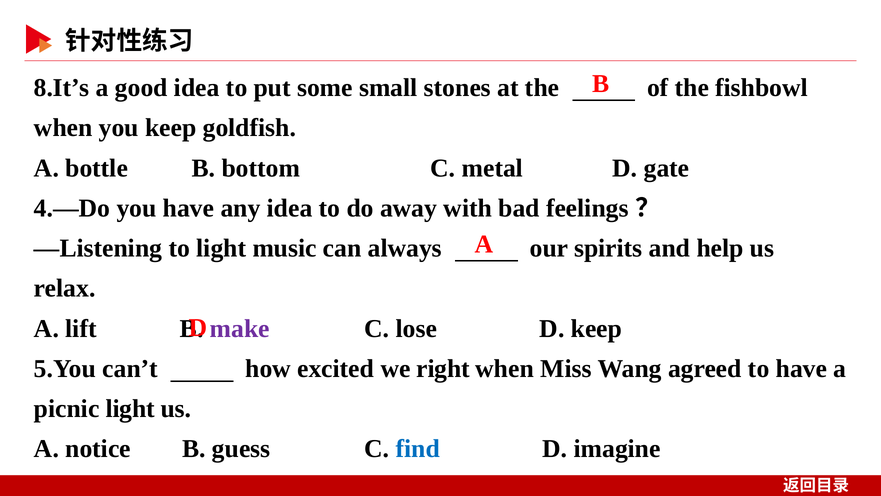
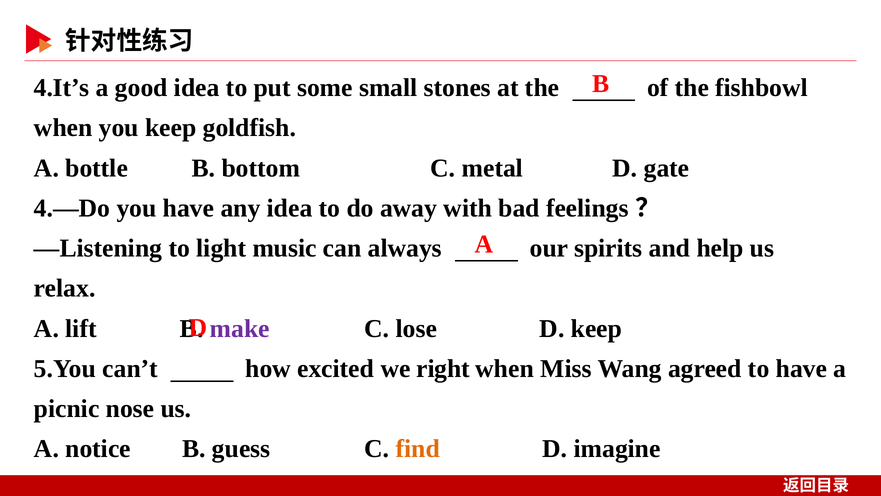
8.It’s: 8.It’s -> 4.It’s
picnic light: light -> nose
find colour: blue -> orange
